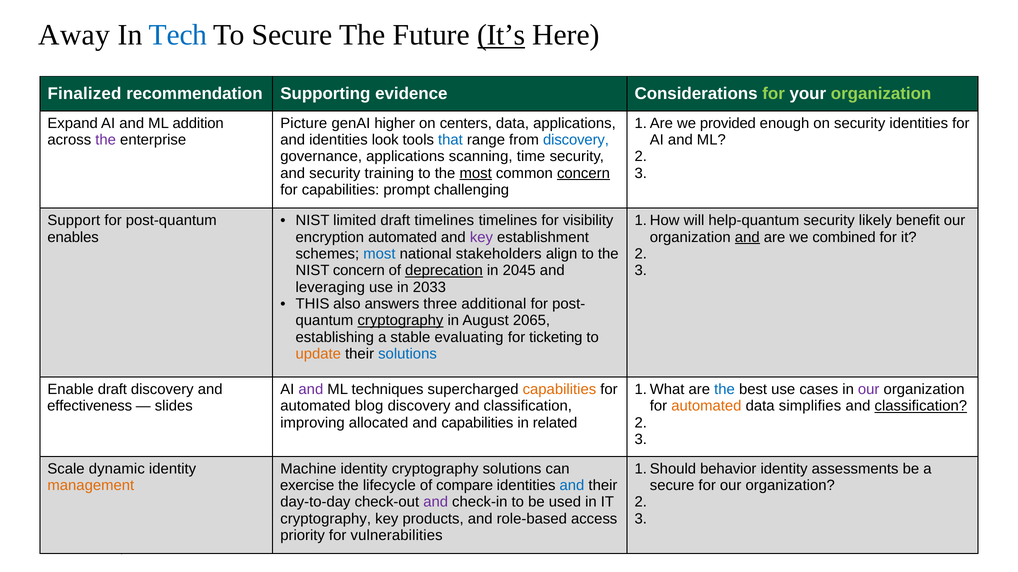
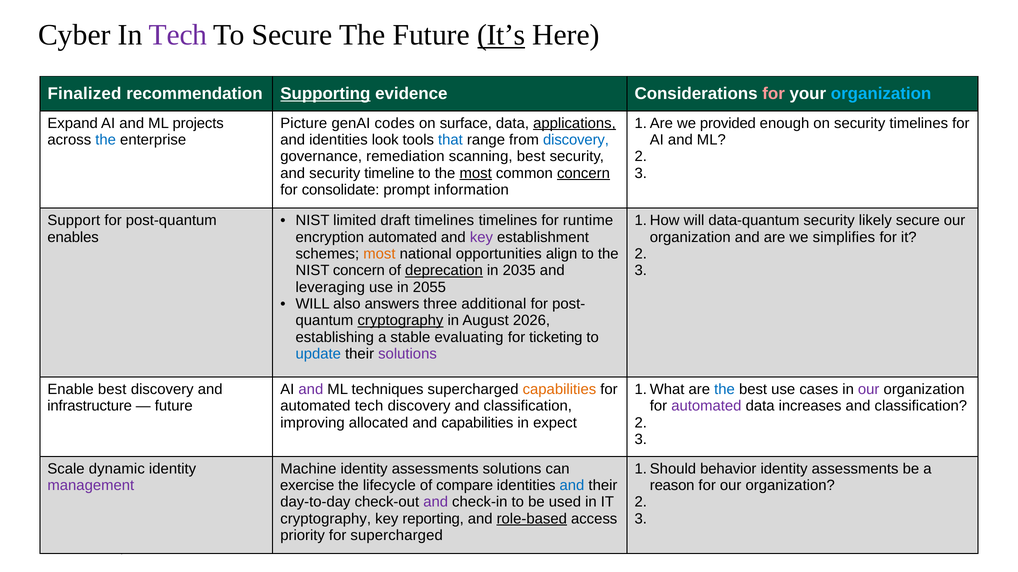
Away: Away -> Cyber
Tech at (178, 35) colour: blue -> purple
Supporting underline: none -> present
for at (774, 94) colour: light green -> pink
organization at (881, 94) colour: light green -> light blue
addition: addition -> projects
higher: higher -> codes
centers: centers -> surface
applications at (574, 123) underline: none -> present
security identities: identities -> timelines
the at (106, 140) colour: purple -> blue
governance applications: applications -> remediation
scanning time: time -> best
training: training -> timeline
for capabilities: capabilities -> consolidate
challenging: challenging -> information
visibility: visibility -> runtime
help-quantum: help-quantum -> data-quantum
likely benefit: benefit -> secure
and at (747, 237) underline: present -> none
combined: combined -> simplifies
most at (379, 254) colour: blue -> orange
stakeholders: stakeholders -> opportunities
2045: 2045 -> 2035
2033: 2033 -> 2055
THIS at (313, 304): THIS -> WILL
2065: 2065 -> 2026
update colour: orange -> blue
solutions at (408, 354) colour: blue -> purple
Enable draft: draft -> best
effectiveness: effectiveness -> infrastructure
slides at (174, 407): slides -> future
automated blog: blog -> tech
automated at (706, 407) colour: orange -> purple
simplifies: simplifies -> increases
classification at (921, 407) underline: present -> none
related: related -> expect
Machine identity cryptography: cryptography -> assessments
management colour: orange -> purple
secure at (672, 486): secure -> reason
products: products -> reporting
role-based underline: none -> present
for vulnerabilities: vulnerabilities -> supercharged
